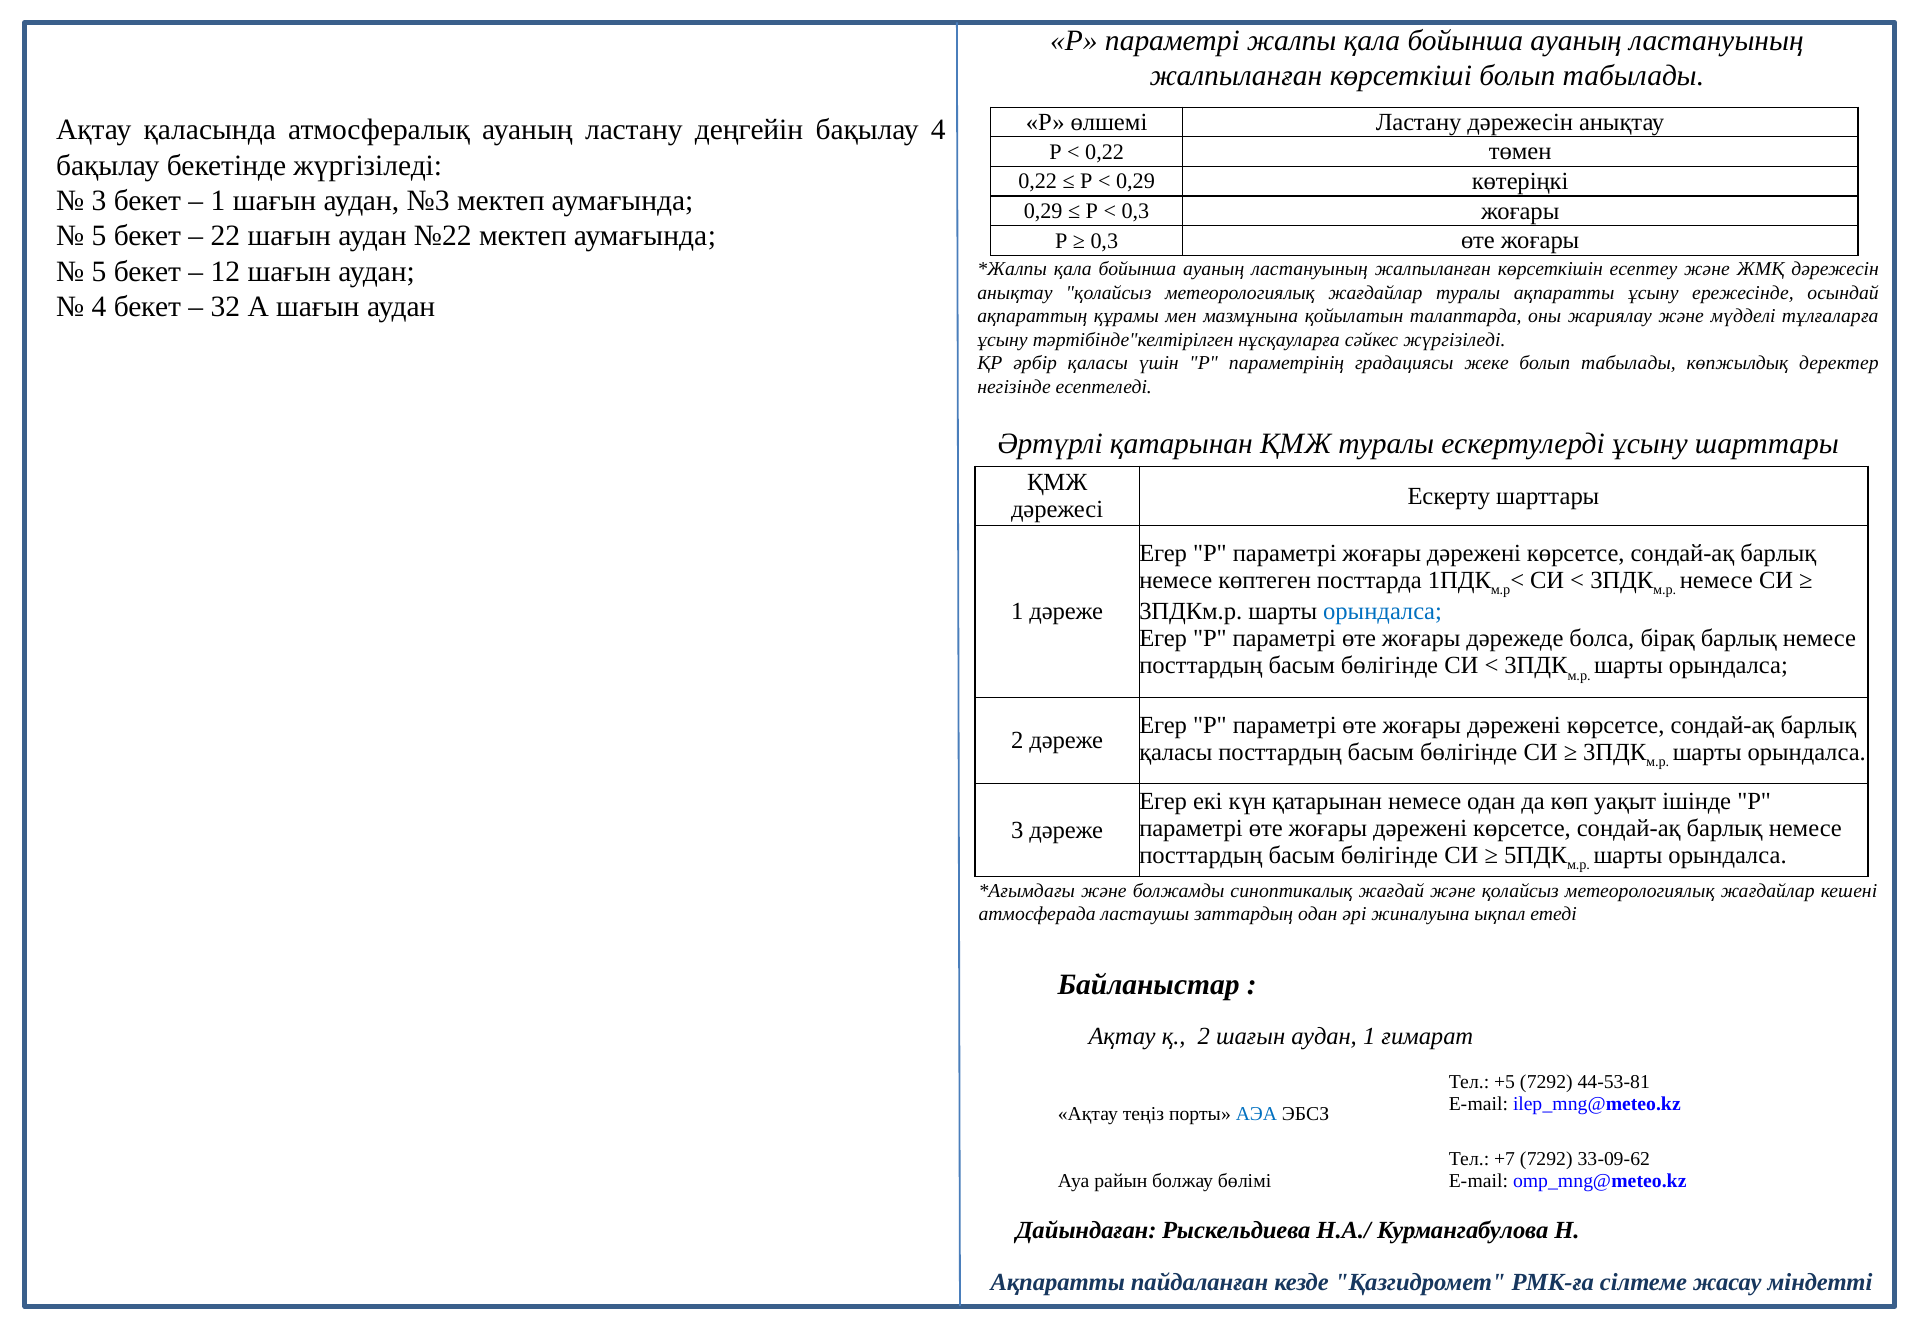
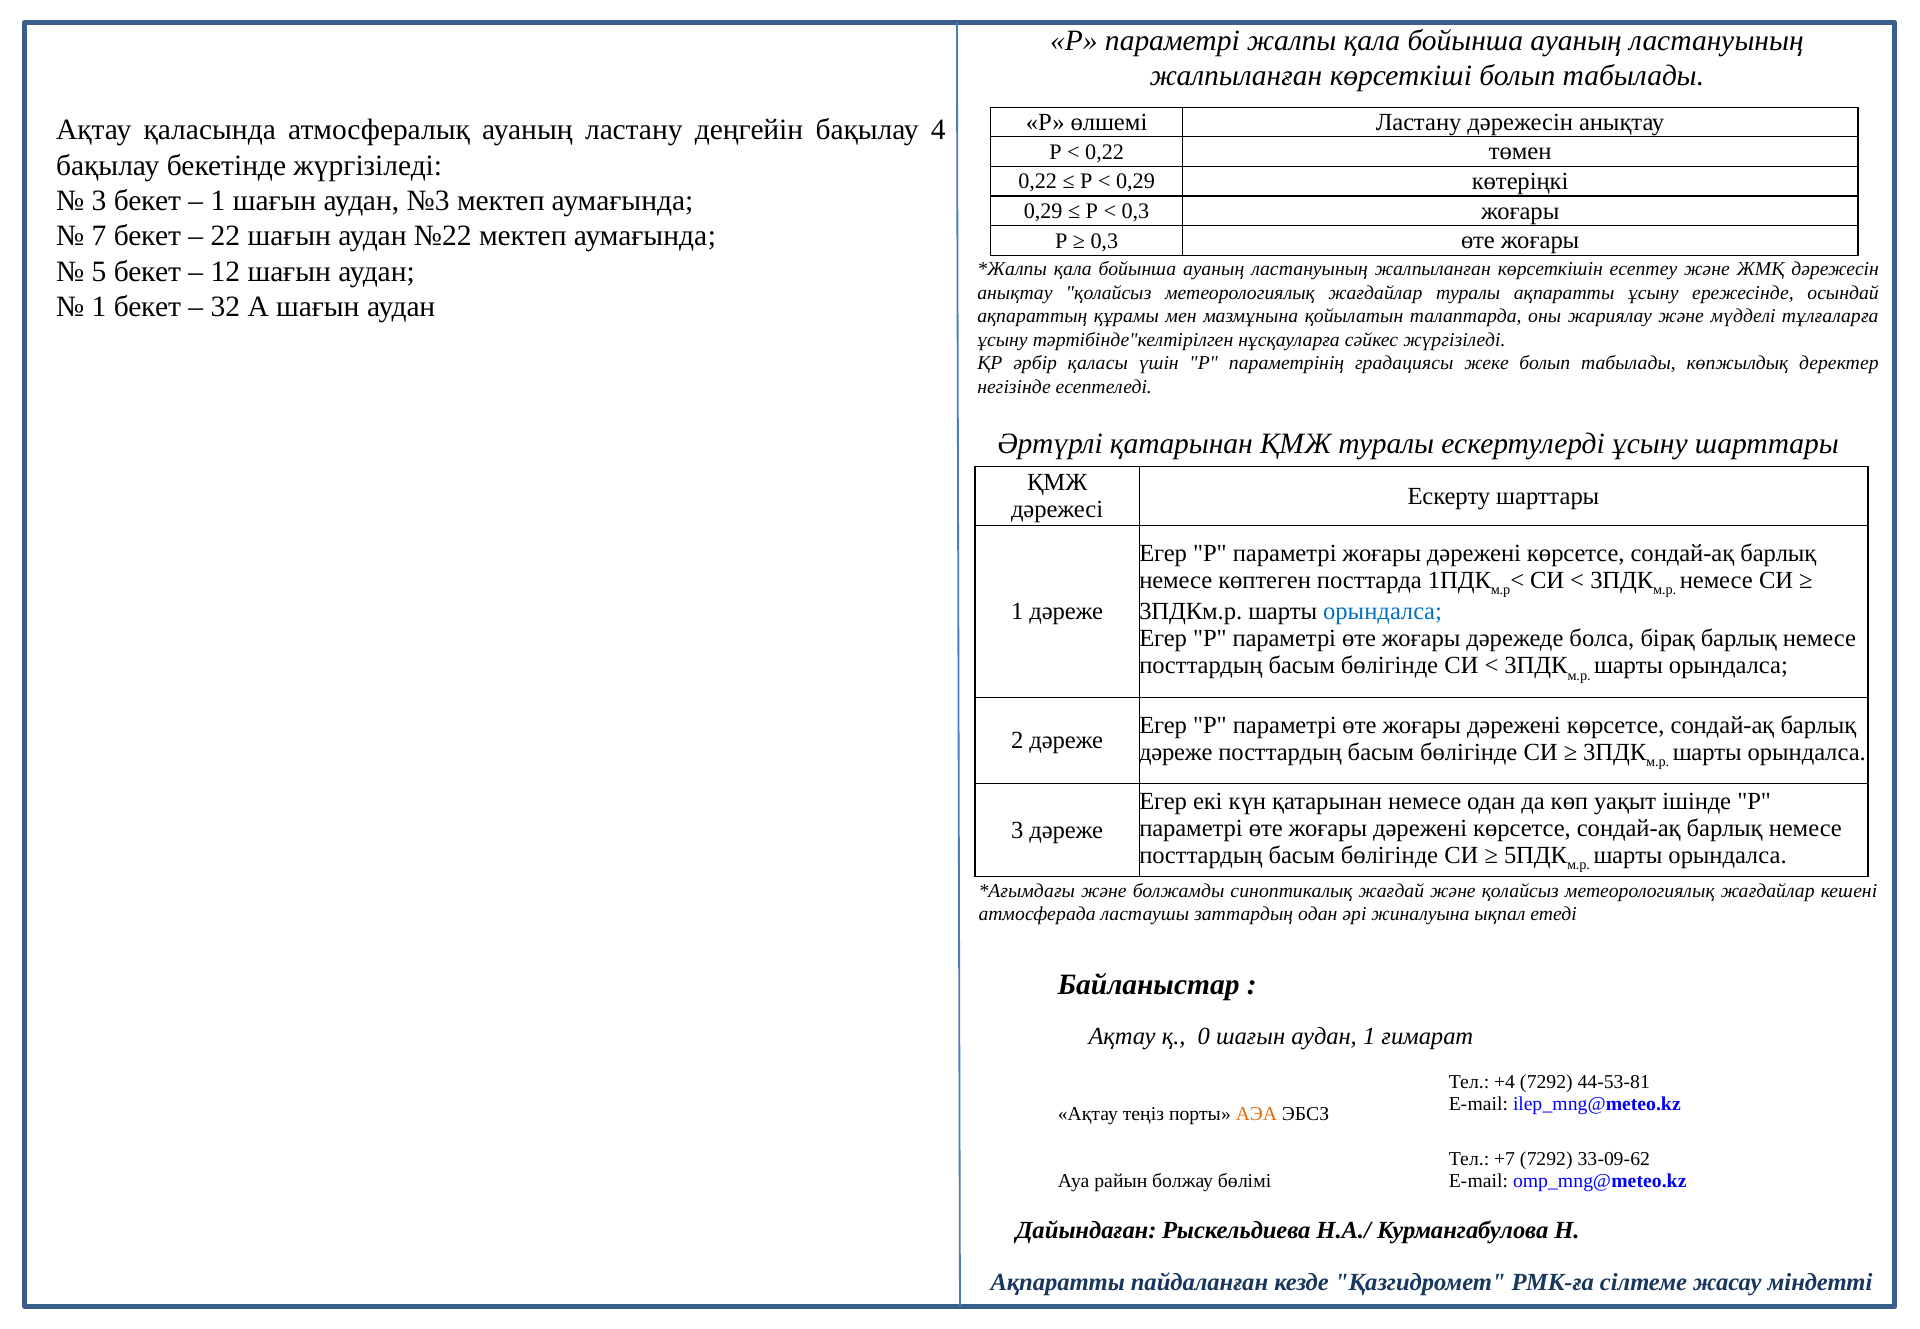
5 at (99, 236): 5 -> 7
4 at (99, 307): 4 -> 1
қаласы at (1176, 752): қаласы -> дәреже
қ 2: 2 -> 0
+5: +5 -> +4
АЭА colour: blue -> orange
